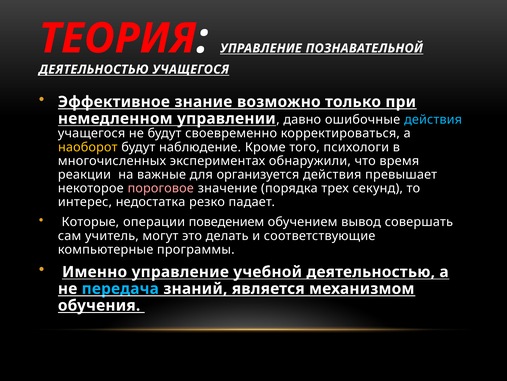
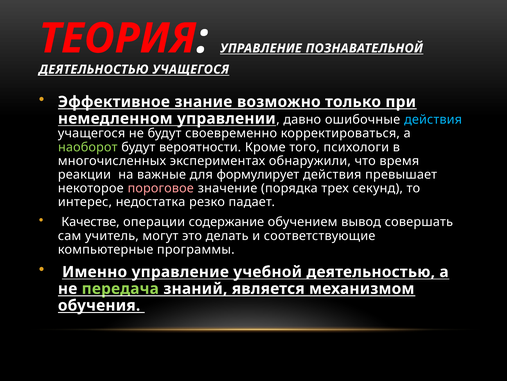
наоборот colour: yellow -> light green
наблюдение: наблюдение -> вероятности
организуется: организуется -> формулирует
Которые: Которые -> Качестве
поведением: поведением -> содержание
передача colour: light blue -> light green
